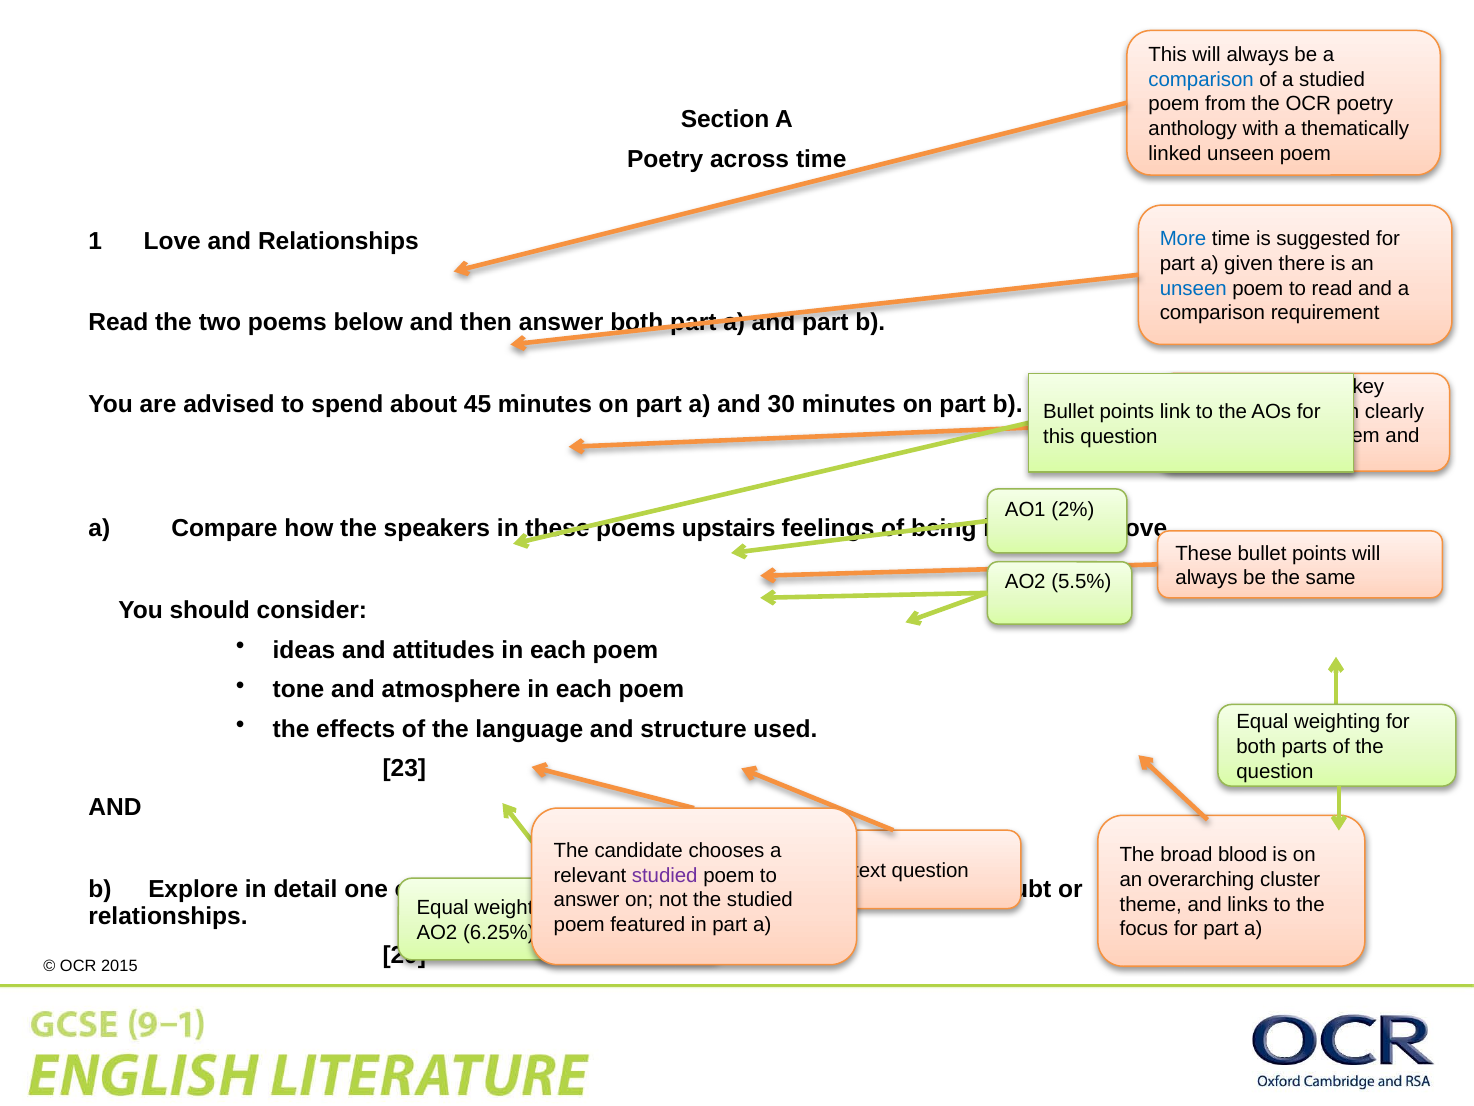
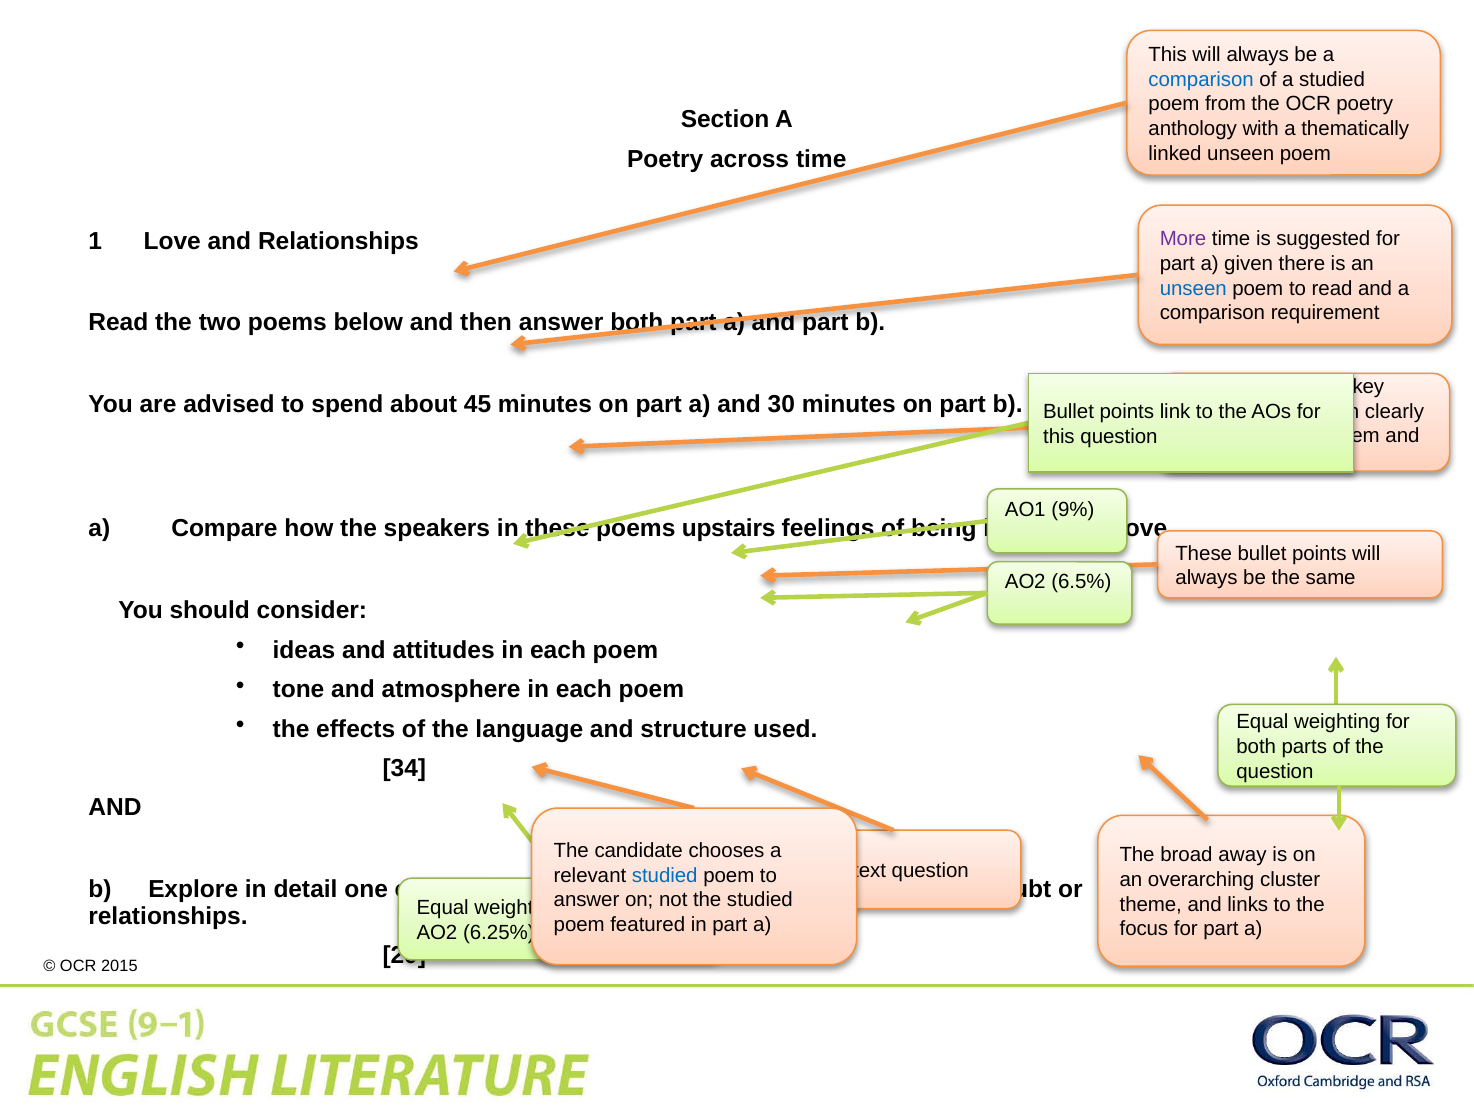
More colour: blue -> purple
2%: 2% -> 9%
5.5%: 5.5% -> 6.5%
23: 23 -> 34
blood: blood -> away
studied at (665, 875) colour: purple -> blue
